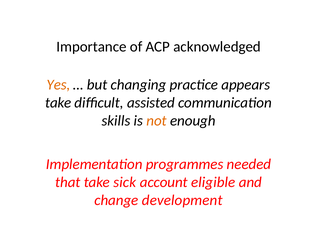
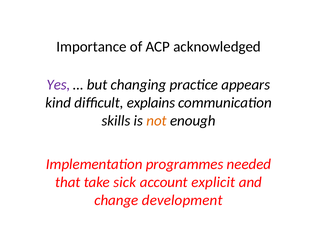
Yes colour: orange -> purple
take at (58, 102): take -> kind
assisted: assisted -> explains
eligible: eligible -> explicit
